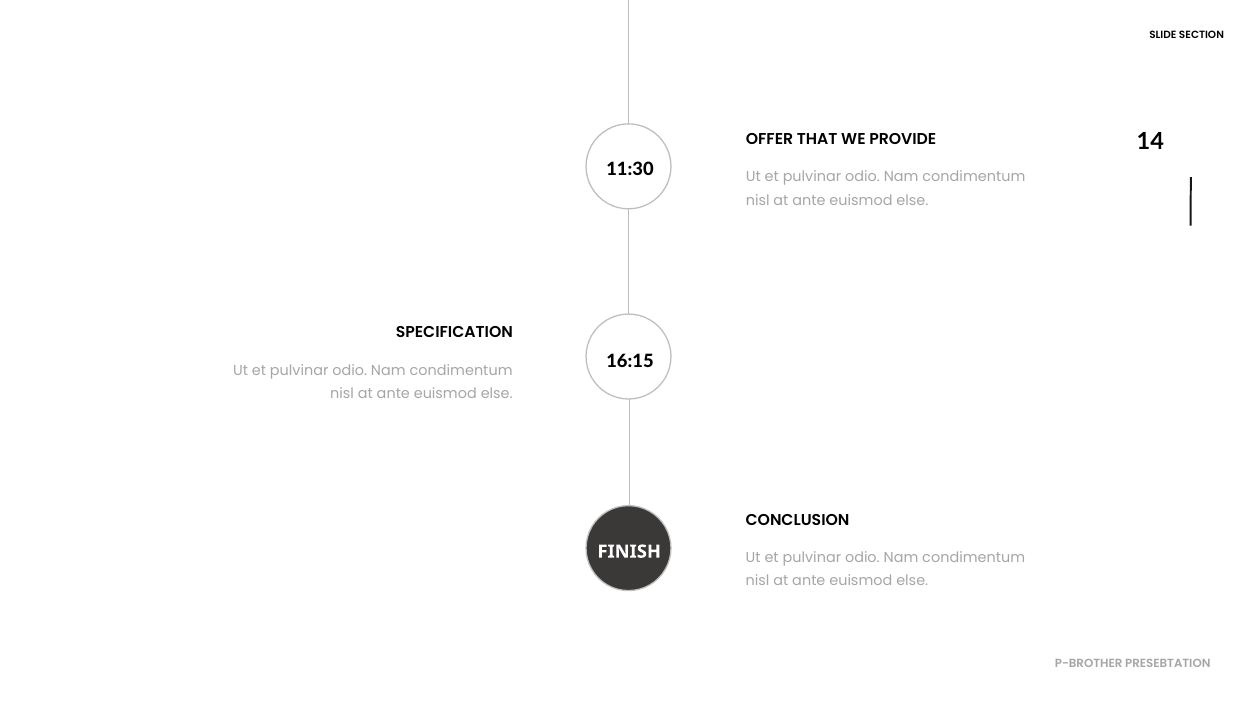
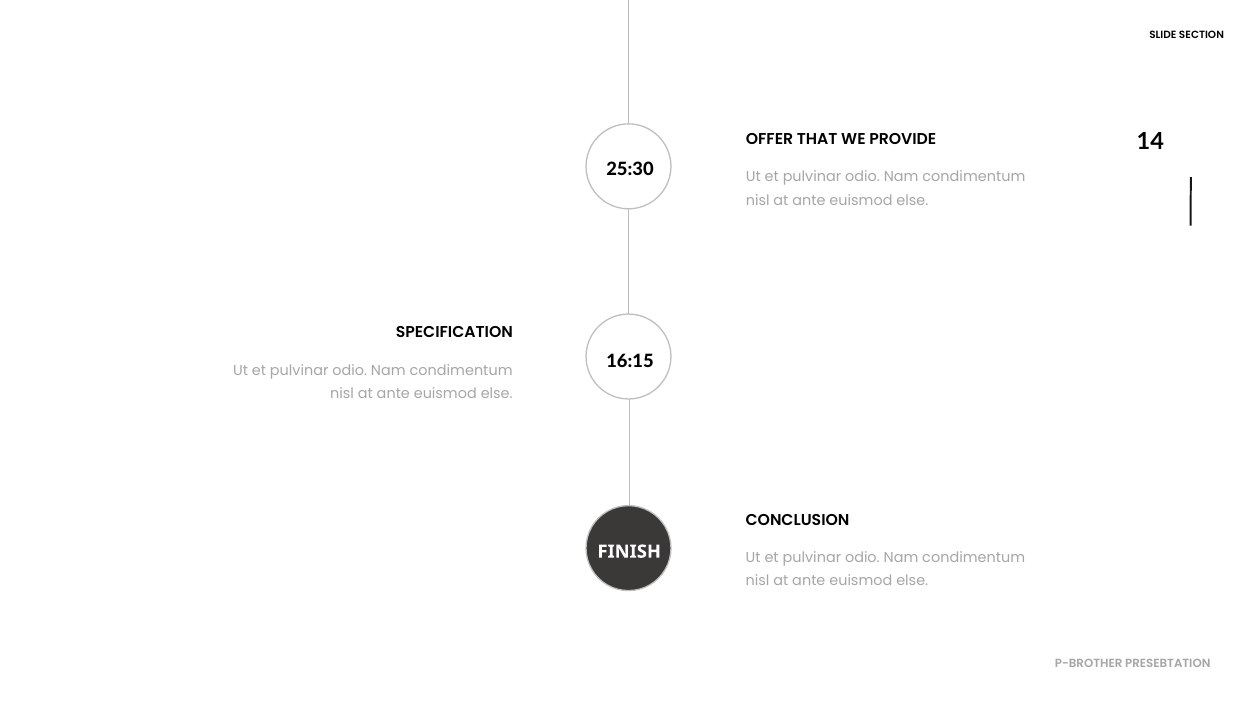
11:30: 11:30 -> 25:30
